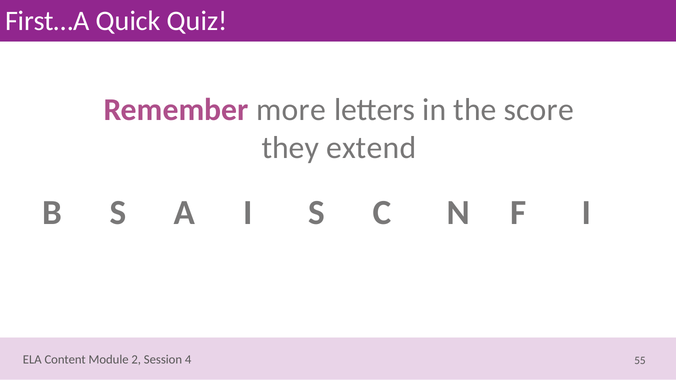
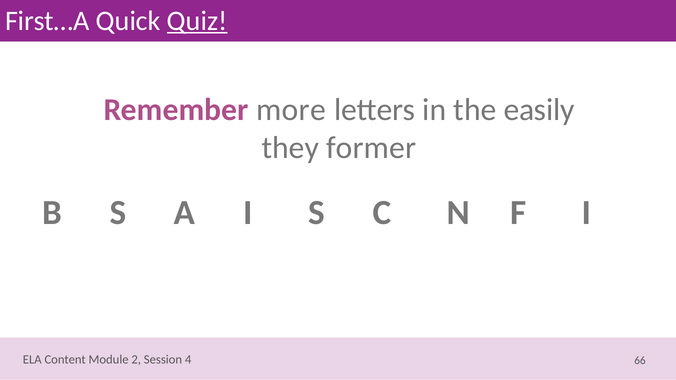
Quiz underline: none -> present
score: score -> easily
extend: extend -> former
55: 55 -> 66
